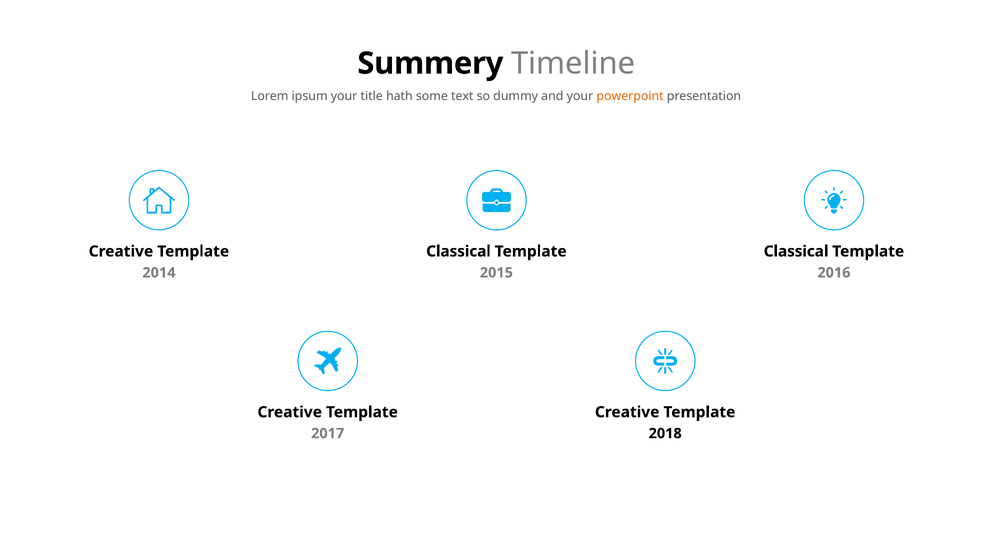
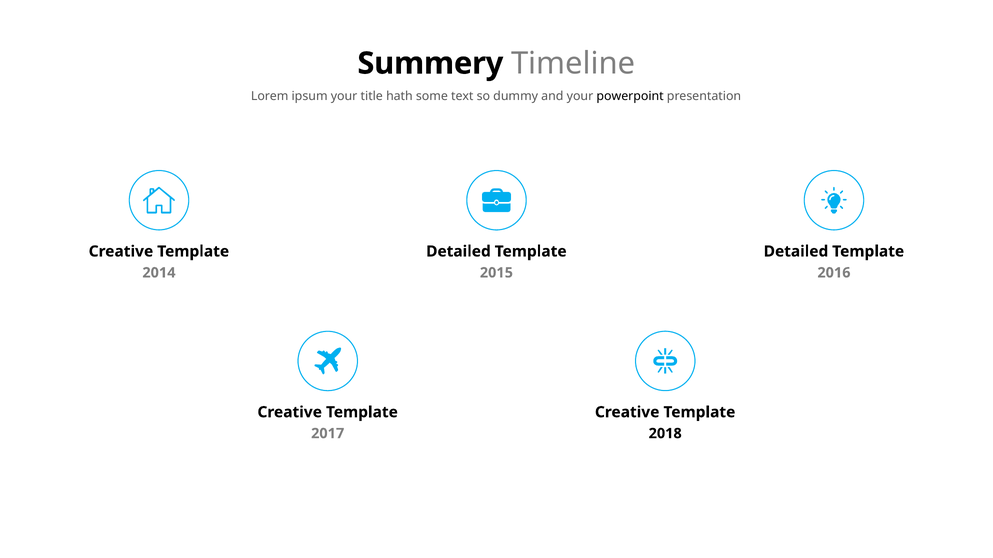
powerpoint colour: orange -> black
Classical at (459, 252): Classical -> Detailed
Classical at (796, 252): Classical -> Detailed
